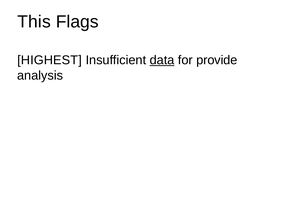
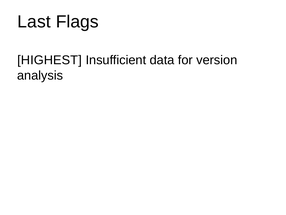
This: This -> Last
data underline: present -> none
provide: provide -> version
